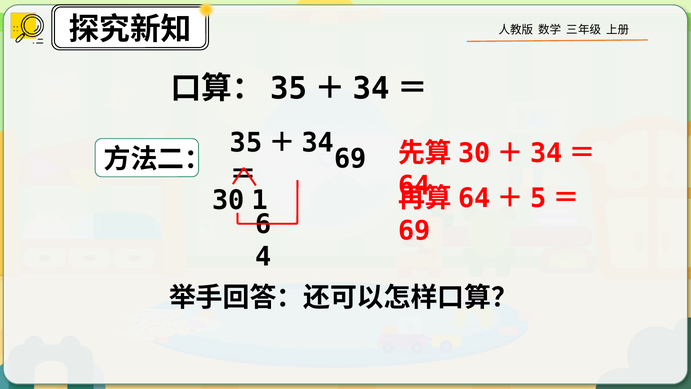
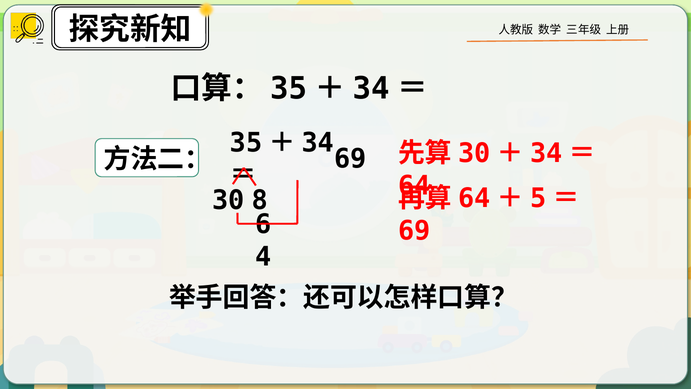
1: 1 -> 8
